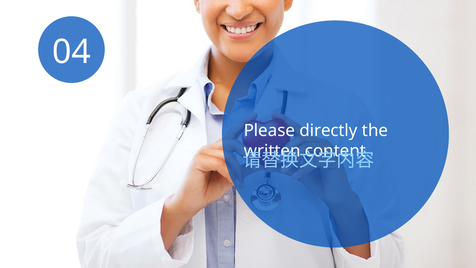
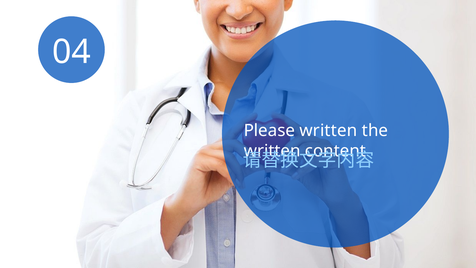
Please directly: directly -> written
